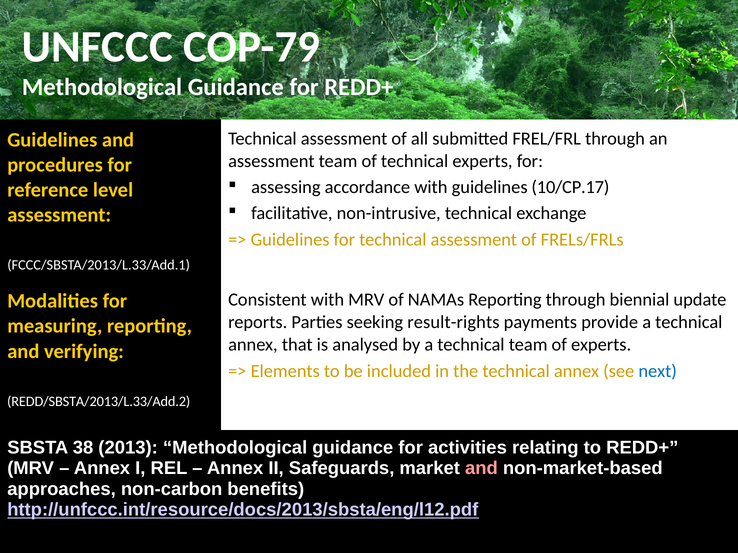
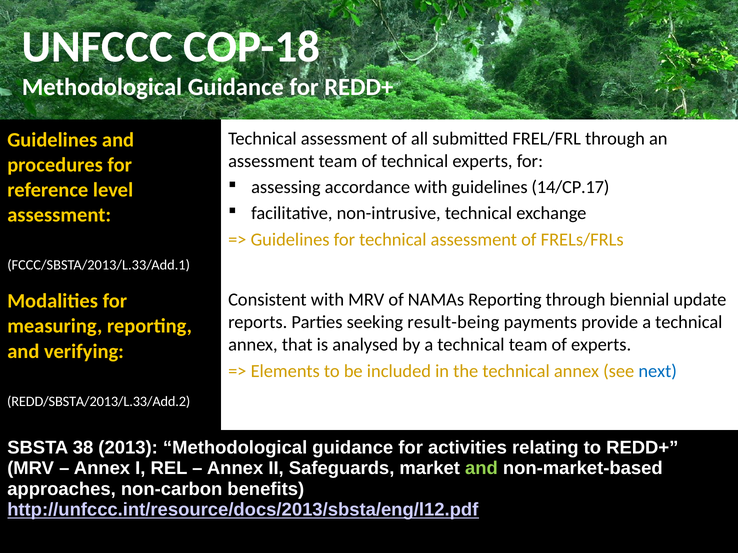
COP-79: COP-79 -> COP-18
10/CP.17: 10/CP.17 -> 14/CP.17
result-rights: result-rights -> result-being
and at (481, 469) colour: pink -> light green
